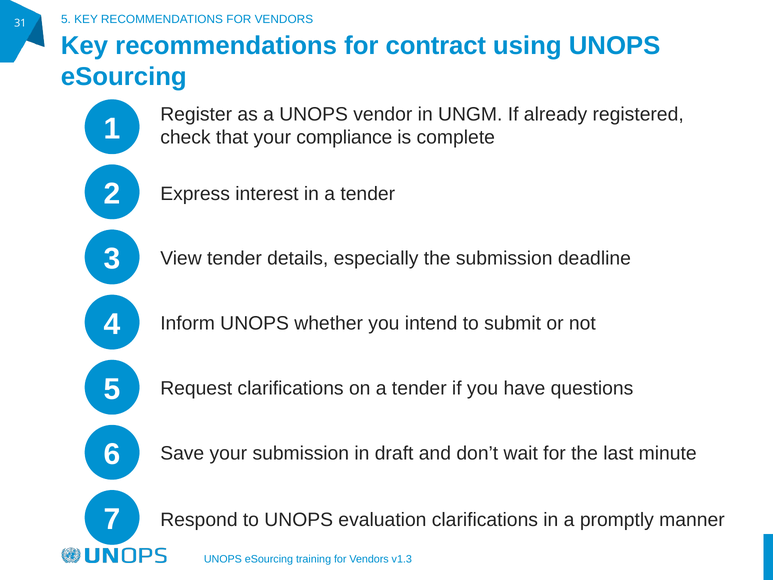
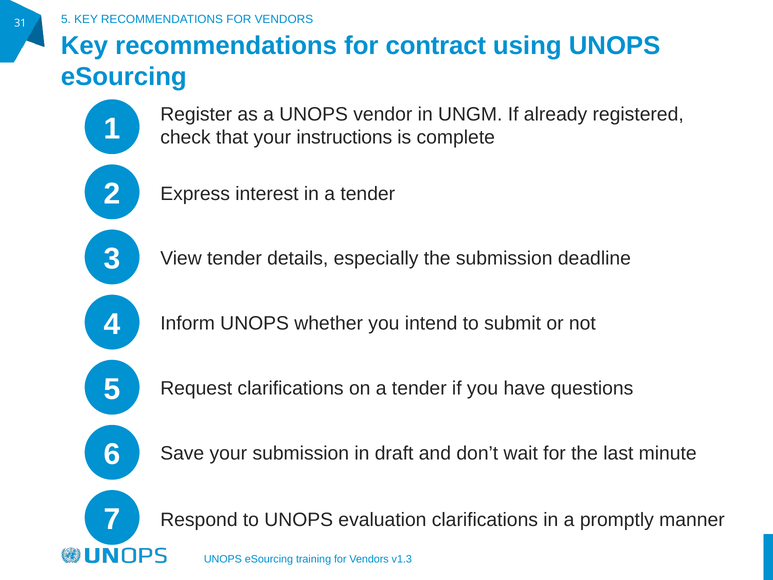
compliance: compliance -> instructions
